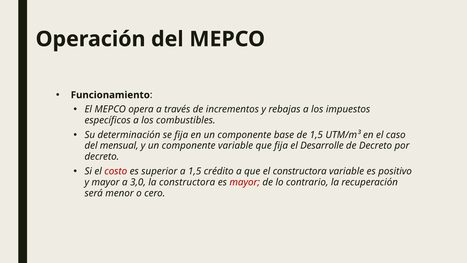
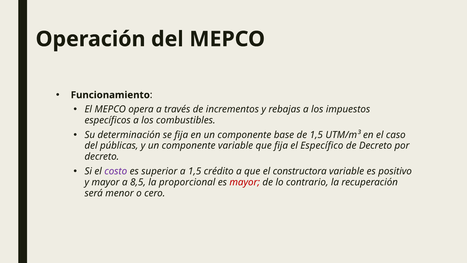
mensual: mensual -> públicas
Desarrolle: Desarrolle -> Específico
costo colour: red -> purple
3,0: 3,0 -> 8,5
la constructora: constructora -> proporcional
